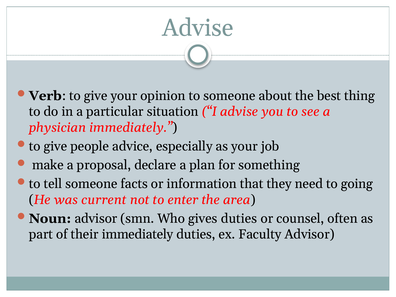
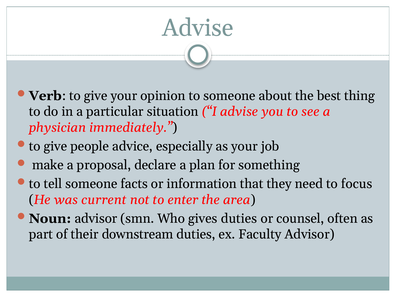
going: going -> focus
their immediately: immediately -> downstream
